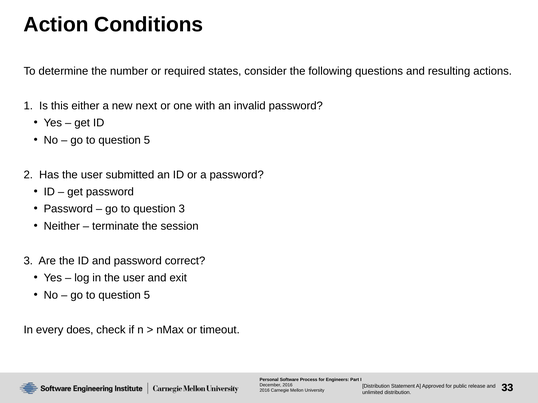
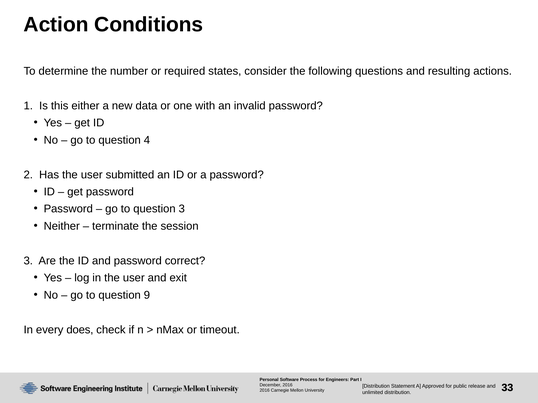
next: next -> data
5 at (147, 140): 5 -> 4
5 at (147, 295): 5 -> 9
